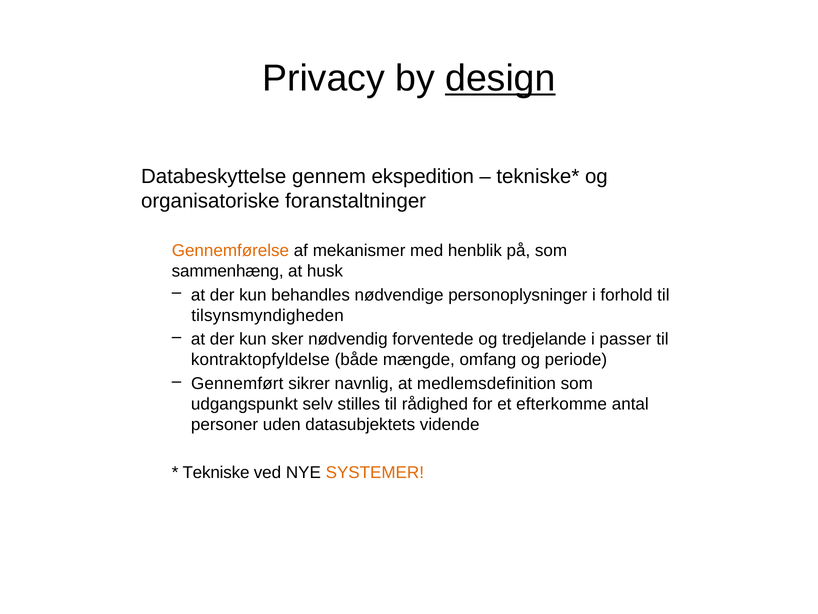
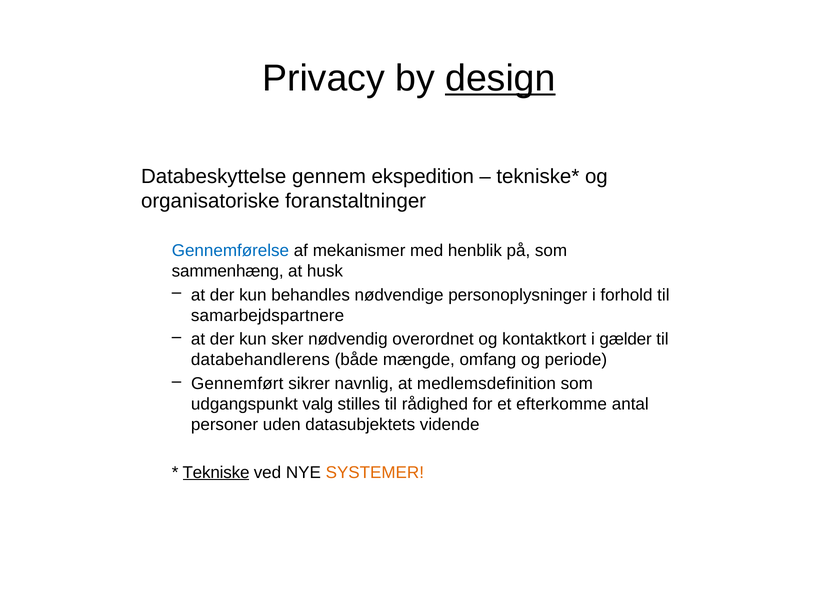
Gennemførelse colour: orange -> blue
tilsynsmyndigheden: tilsynsmyndigheden -> samarbejdspartnere
forventede: forventede -> overordnet
tredjelande: tredjelande -> kontaktkort
passer: passer -> gælder
kontraktopfyldelse: kontraktopfyldelse -> databehandlerens
selv: selv -> valg
Tekniske underline: none -> present
